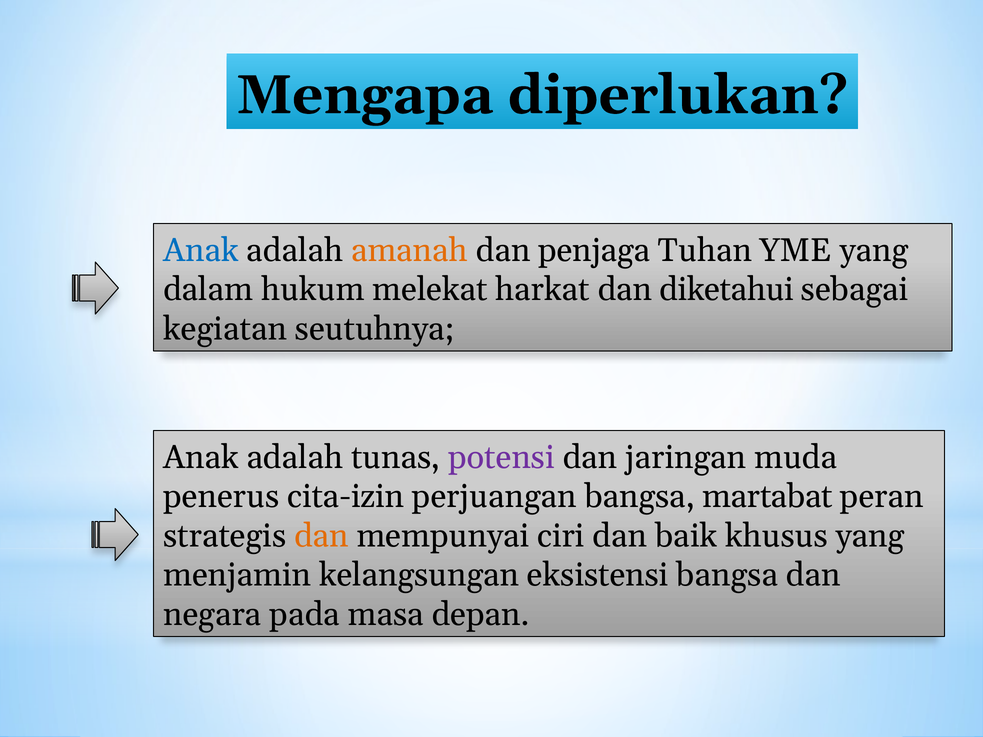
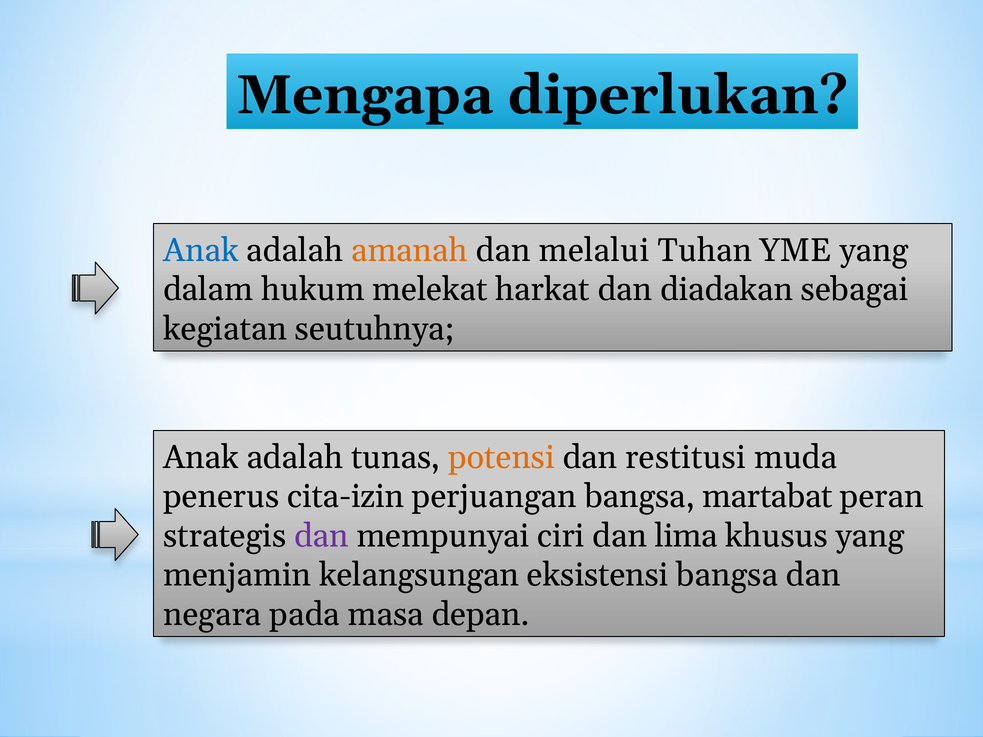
penjaga: penjaga -> melalui
diketahui: diketahui -> diadakan
potensi colour: purple -> orange
jaringan: jaringan -> restitusi
dan at (321, 536) colour: orange -> purple
baik: baik -> lima
